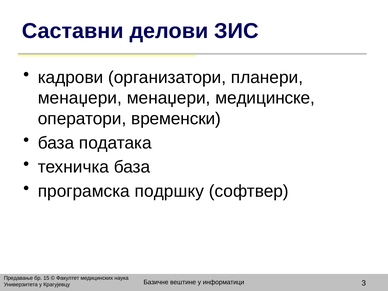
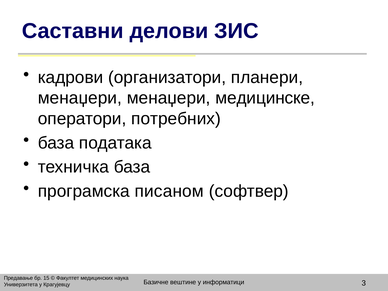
временски: временски -> потребних
подршку: подршку -> писаном
